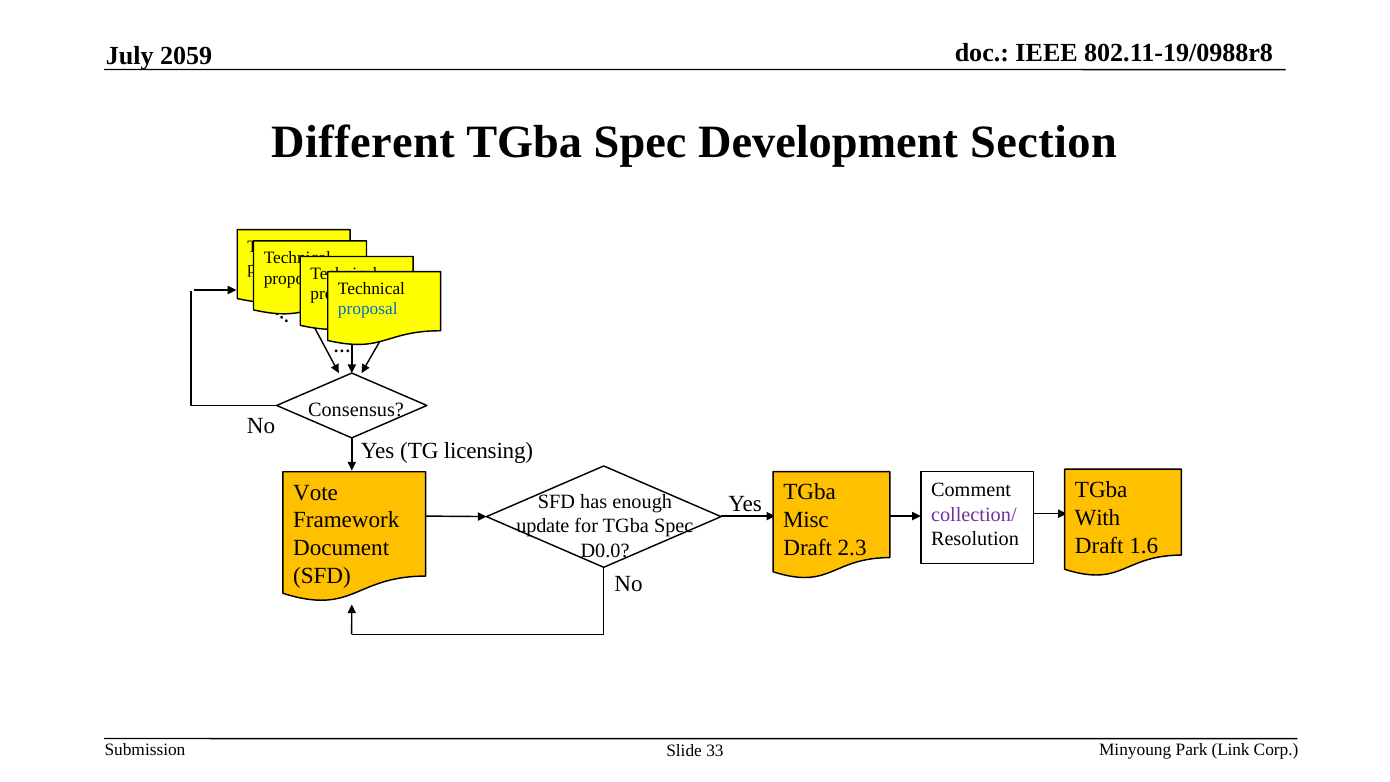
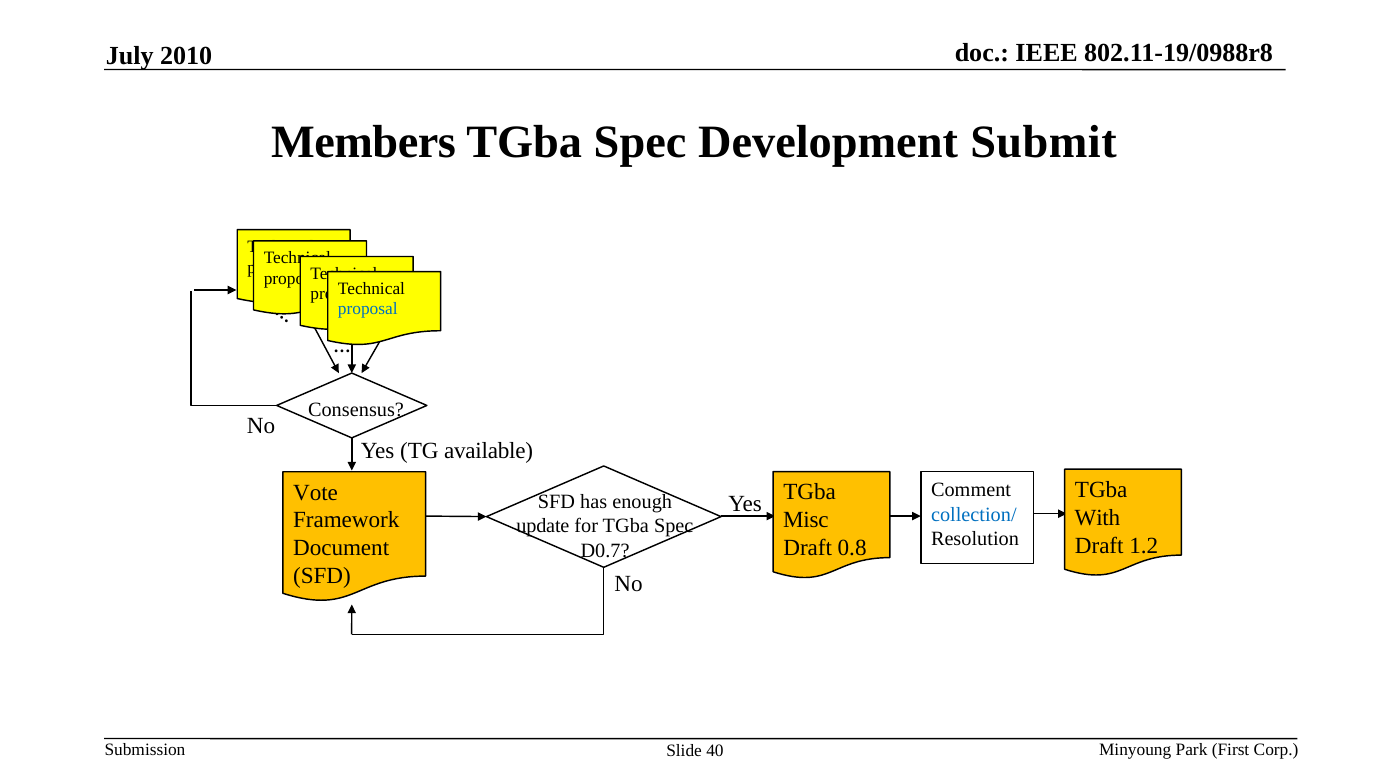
2059: 2059 -> 2010
Different: Different -> Members
Section: Section -> Submit
licensing: licensing -> available
collection/ colour: purple -> blue
1.6: 1.6 -> 1.2
2.3: 2.3 -> 0.8
D0.0: D0.0 -> D0.7
Link: Link -> First
33: 33 -> 40
